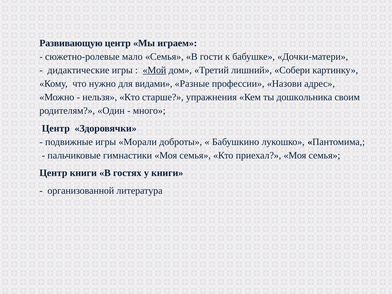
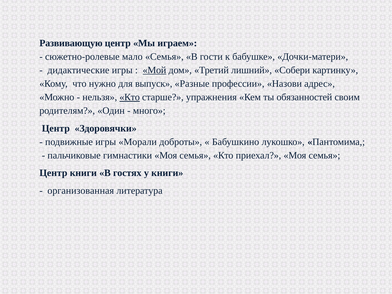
видами: видами -> выпуск
Кто at (130, 97) underline: none -> present
дошкольника: дошкольника -> обязанностей
организованной: организованной -> организованная
